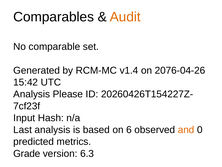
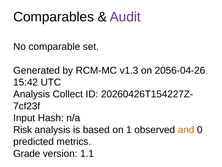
Audit colour: orange -> purple
v1.4: v1.4 -> v1.3
2076-04-26: 2076-04-26 -> 2056-04-26
Please: Please -> Collect
Last: Last -> Risk
6: 6 -> 1
6.3: 6.3 -> 1.1
